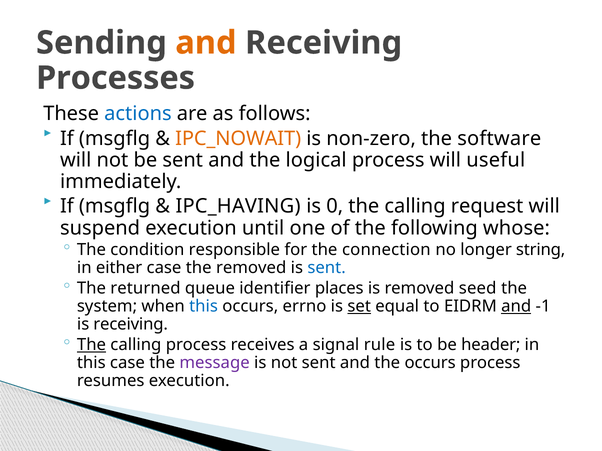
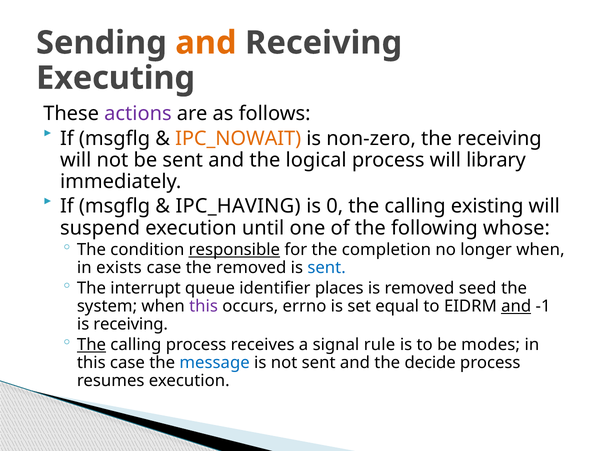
Processes: Processes -> Executing
actions colour: blue -> purple
the software: software -> receiving
useful: useful -> library
request: request -> existing
responsible underline: none -> present
connection: connection -> completion
longer string: string -> when
either: either -> exists
returned: returned -> interrupt
this at (204, 307) colour: blue -> purple
set underline: present -> none
header: header -> modes
message colour: purple -> blue
the occurs: occurs -> decide
